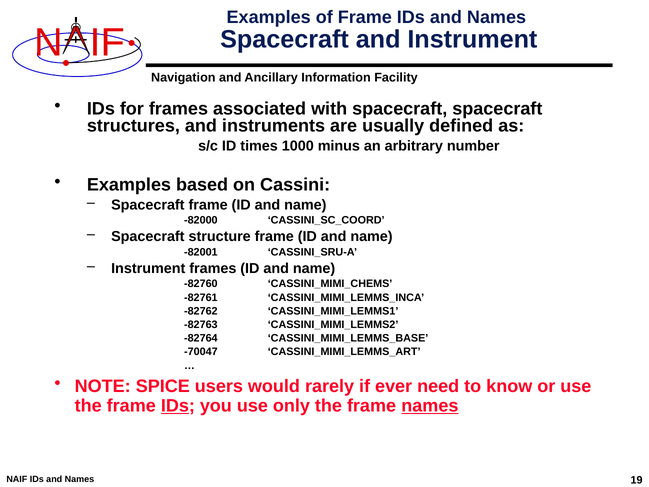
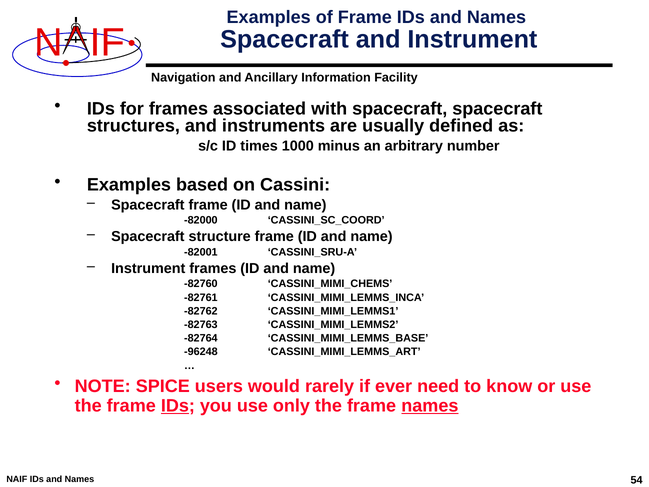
-70047: -70047 -> -96248
19: 19 -> 54
